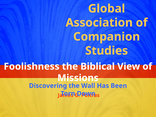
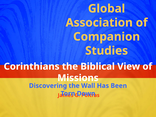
Foolishness: Foolishness -> Corinthians
